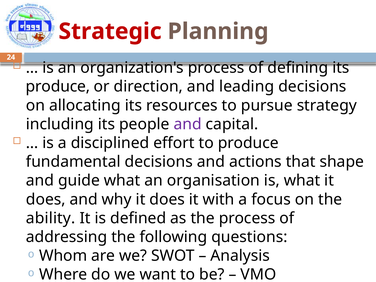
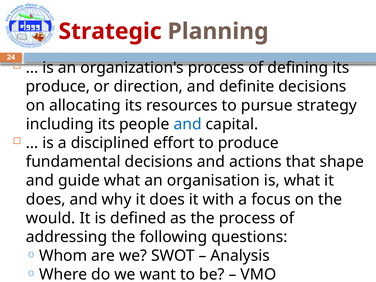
leading: leading -> definite
and at (188, 124) colour: purple -> blue
ability: ability -> would
